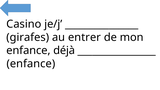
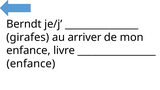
Casino: Casino -> Berndt
entrer: entrer -> arriver
déjà: déjà -> livre
